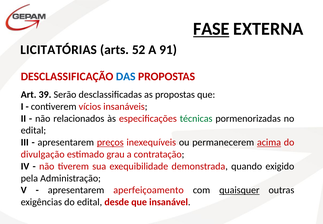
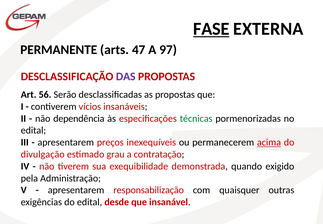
LICITATÓRIAS: LICITATÓRIAS -> PERMANENTE
52: 52 -> 47
91: 91 -> 97
DAS colour: blue -> purple
39: 39 -> 56
relacionados: relacionados -> dependência
preços underline: present -> none
aperfeiçoamento: aperfeiçoamento -> responsabilização
quaisquer underline: present -> none
